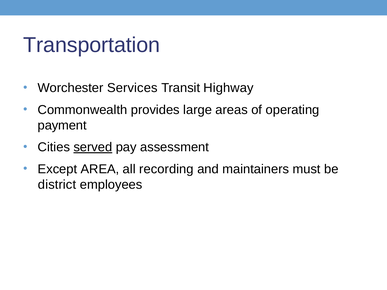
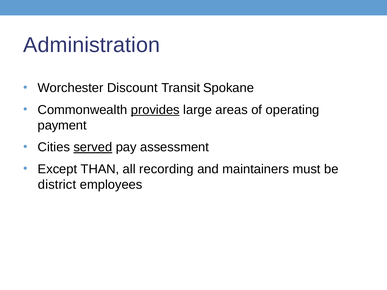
Transportation: Transportation -> Administration
Services: Services -> Discount
Highway: Highway -> Spokane
provides underline: none -> present
AREA: AREA -> THAN
